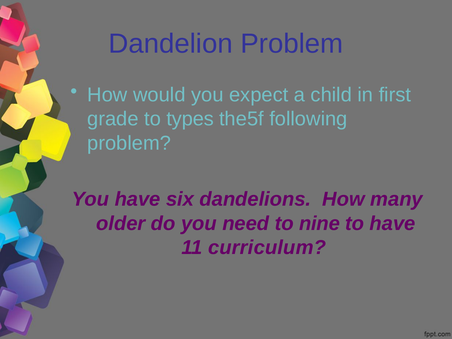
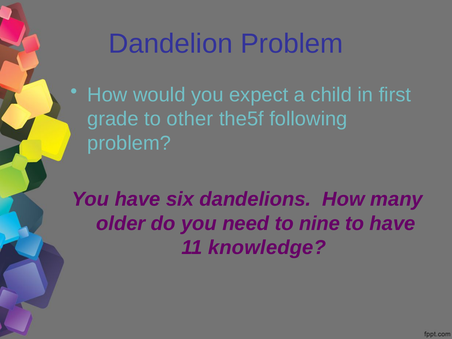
types: types -> other
curriculum: curriculum -> knowledge
